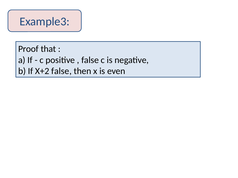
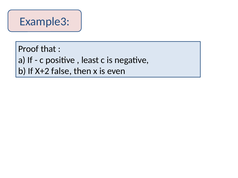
false at (90, 60): false -> least
